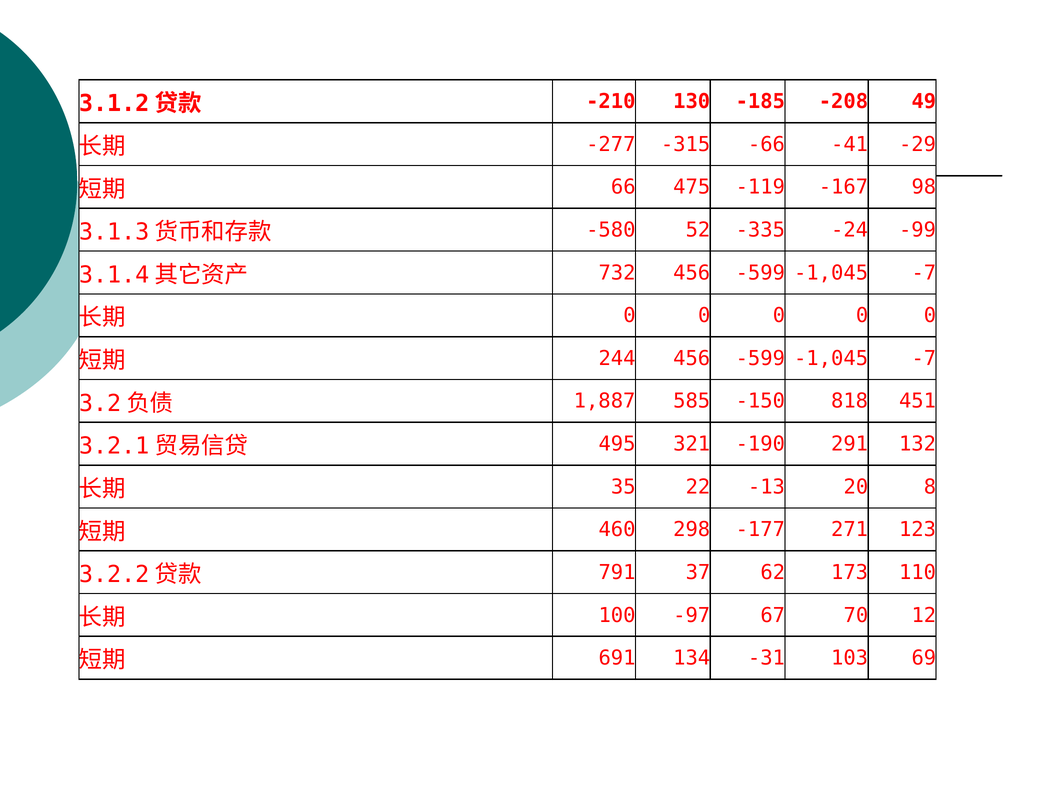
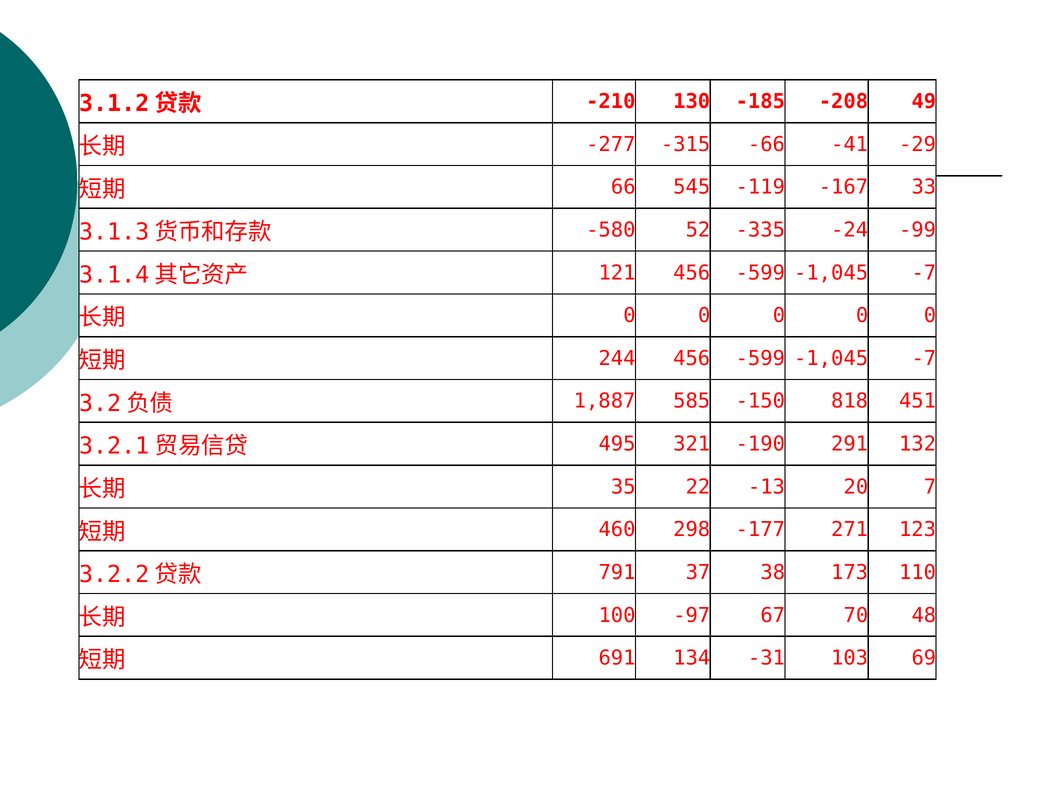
475: 475 -> 545
98: 98 -> 33
732: 732 -> 121
8: 8 -> 7
62: 62 -> 38
12: 12 -> 48
